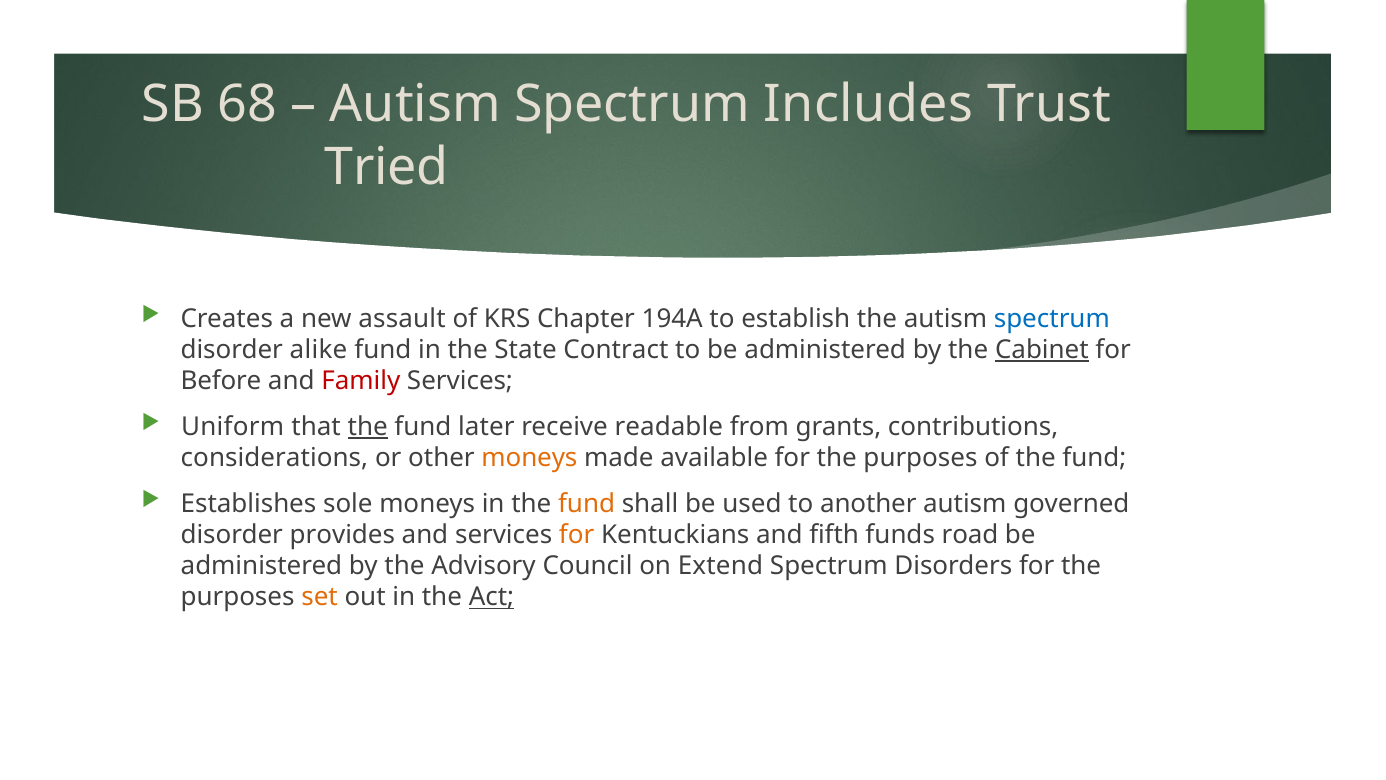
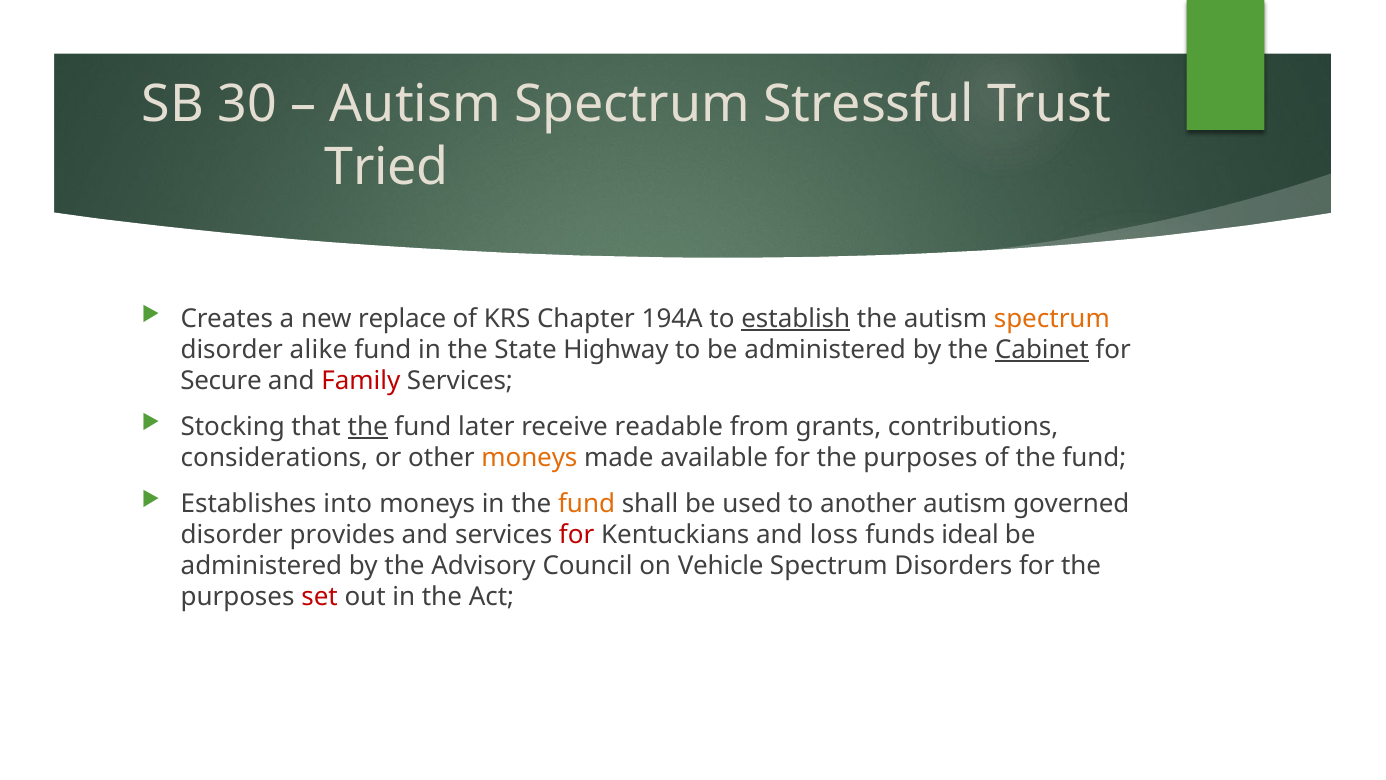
68: 68 -> 30
Includes: Includes -> Stressful
assault: assault -> replace
establish underline: none -> present
spectrum at (1052, 319) colour: blue -> orange
Contract: Contract -> Highway
Before: Before -> Secure
Uniform: Uniform -> Stocking
sole: sole -> into
for at (577, 535) colour: orange -> red
fifth: fifth -> loss
road: road -> ideal
Extend: Extend -> Vehicle
set colour: orange -> red
Act underline: present -> none
